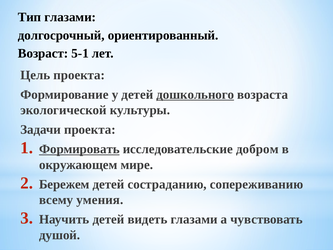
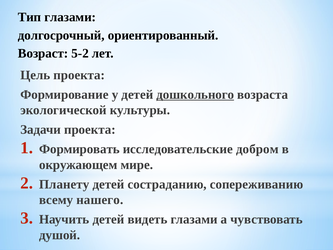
5-1: 5-1 -> 5-2
Формировать underline: present -> none
Бережем: Бережем -> Планету
умения: умения -> нашего
